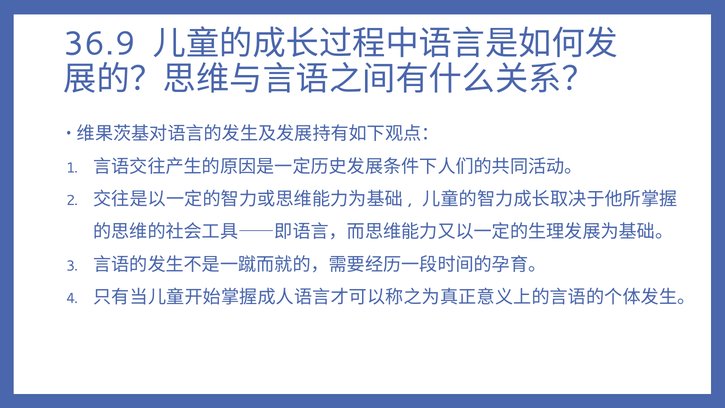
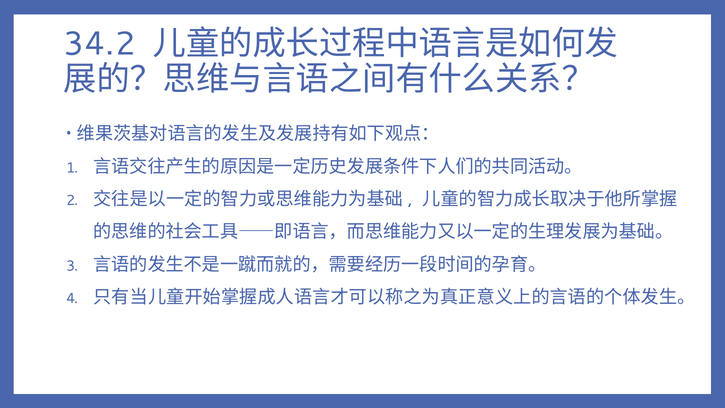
36.9: 36.9 -> 34.2
